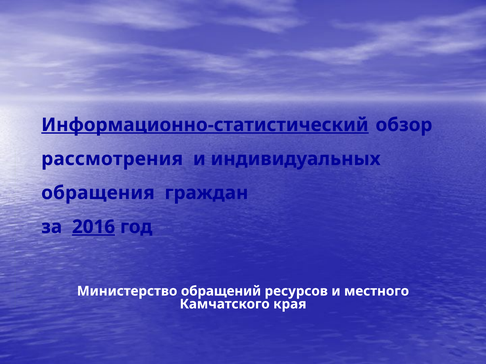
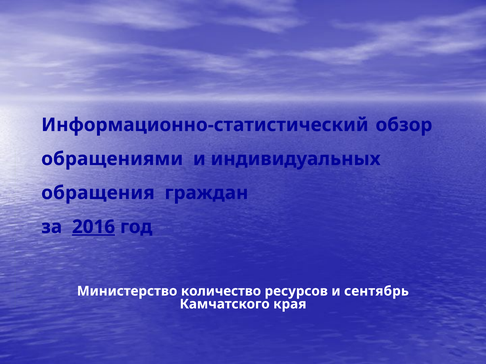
Информационно-статистический underline: present -> none
рассмотрения: рассмотрения -> обращениями
обращений: обращений -> количество
местного: местного -> сентябрь
